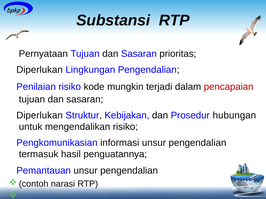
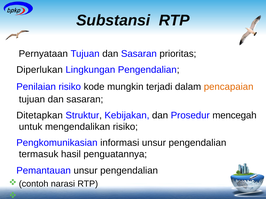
pencapaian colour: red -> orange
Diperlukan at (40, 116): Diperlukan -> Ditetapkan
hubungan: hubungan -> mencegah
